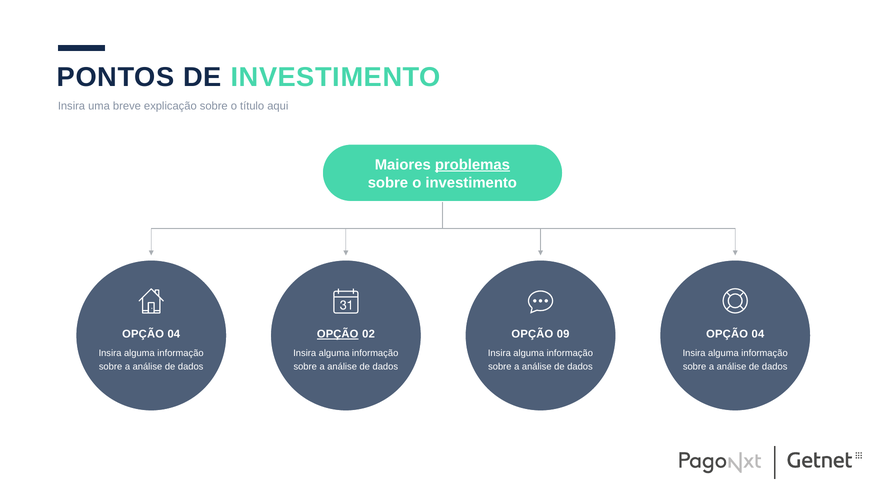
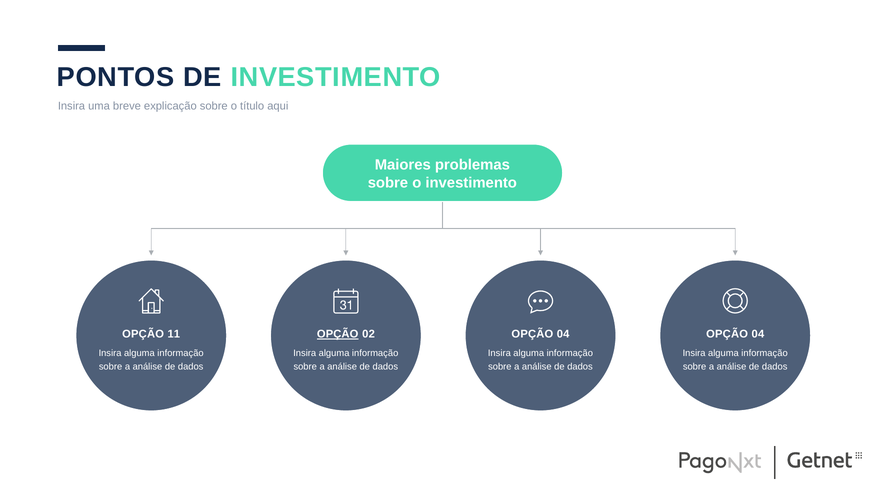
problemas underline: present -> none
04 at (174, 334): 04 -> 11
09 at (563, 334): 09 -> 04
